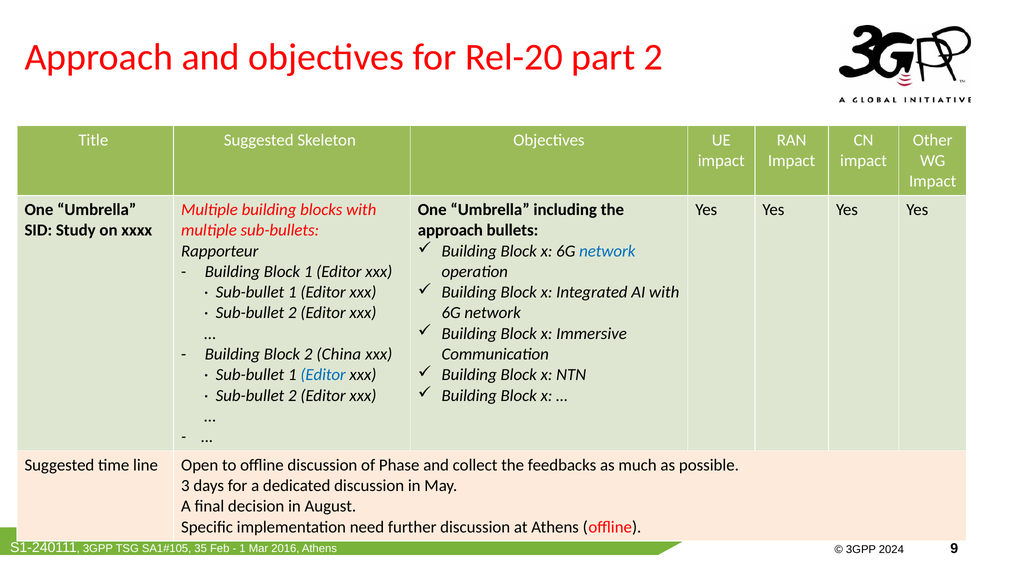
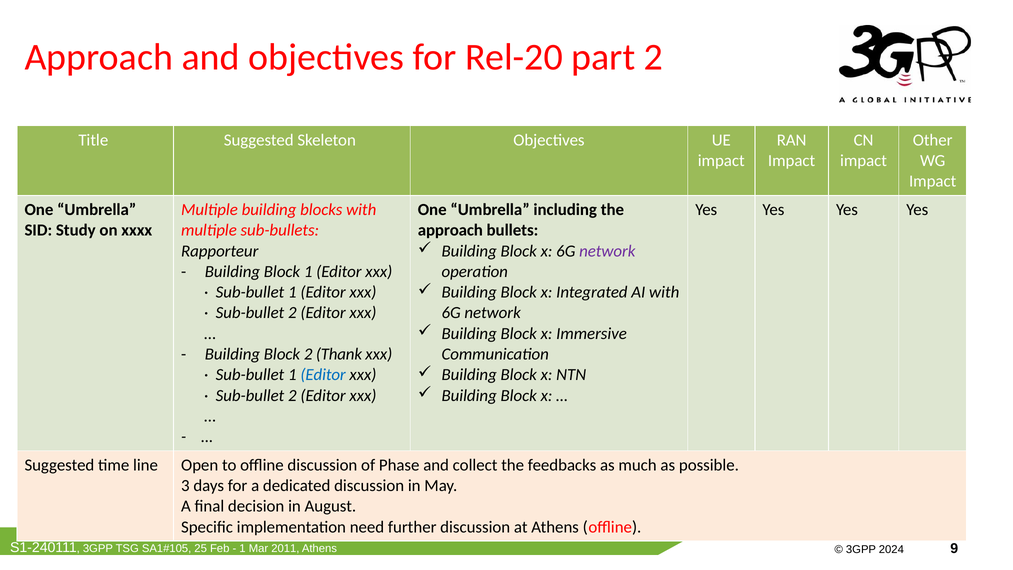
network at (607, 251) colour: blue -> purple
China: China -> Thank
35: 35 -> 25
2016: 2016 -> 2011
